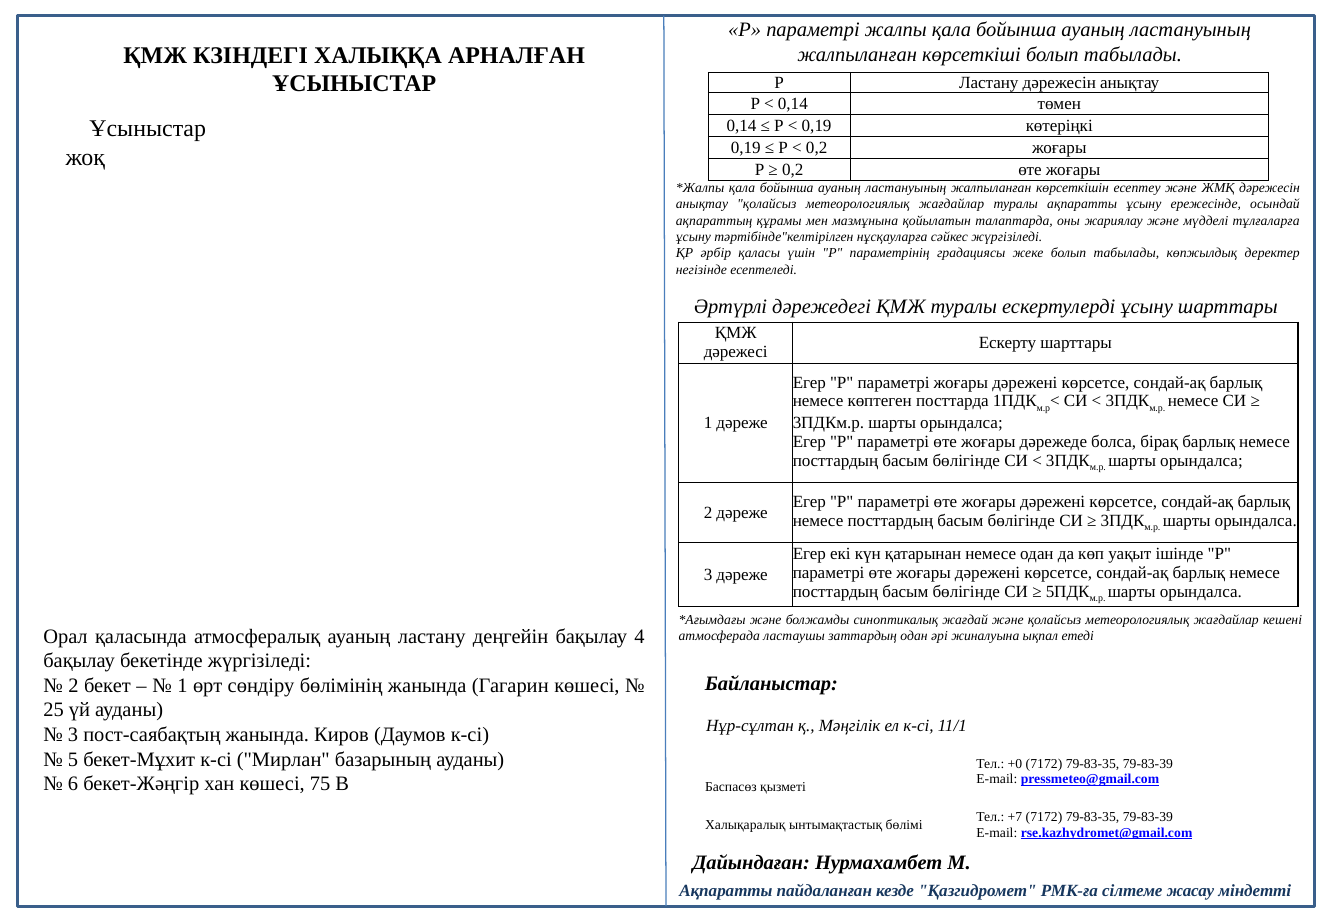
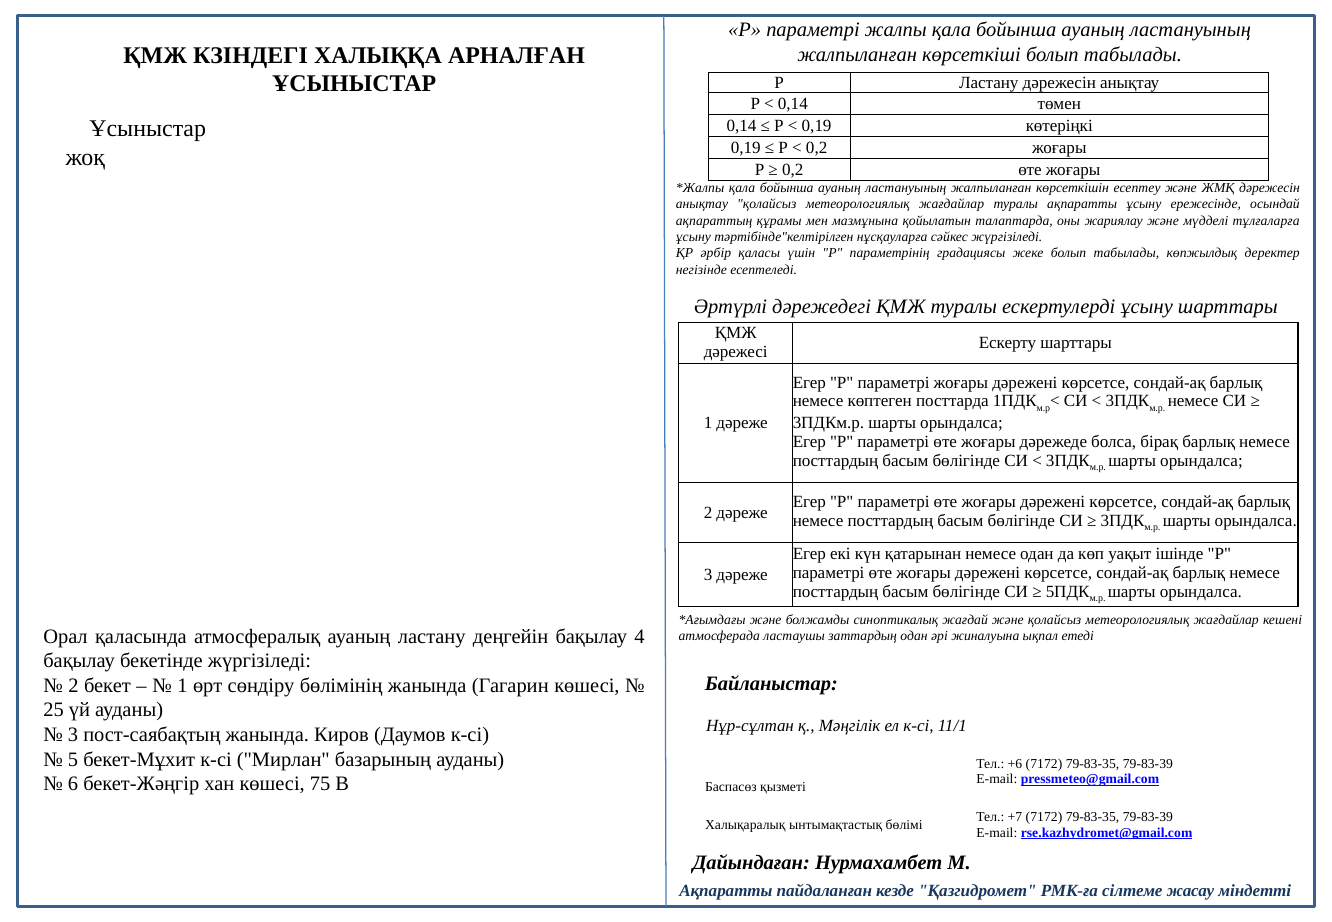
+0: +0 -> +6
